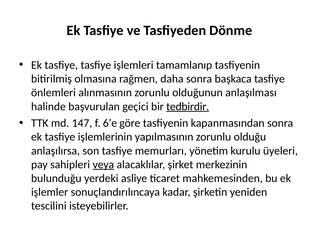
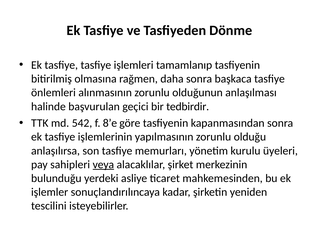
tedbirdir underline: present -> none
147: 147 -> 542
6’e: 6’e -> 8’e
